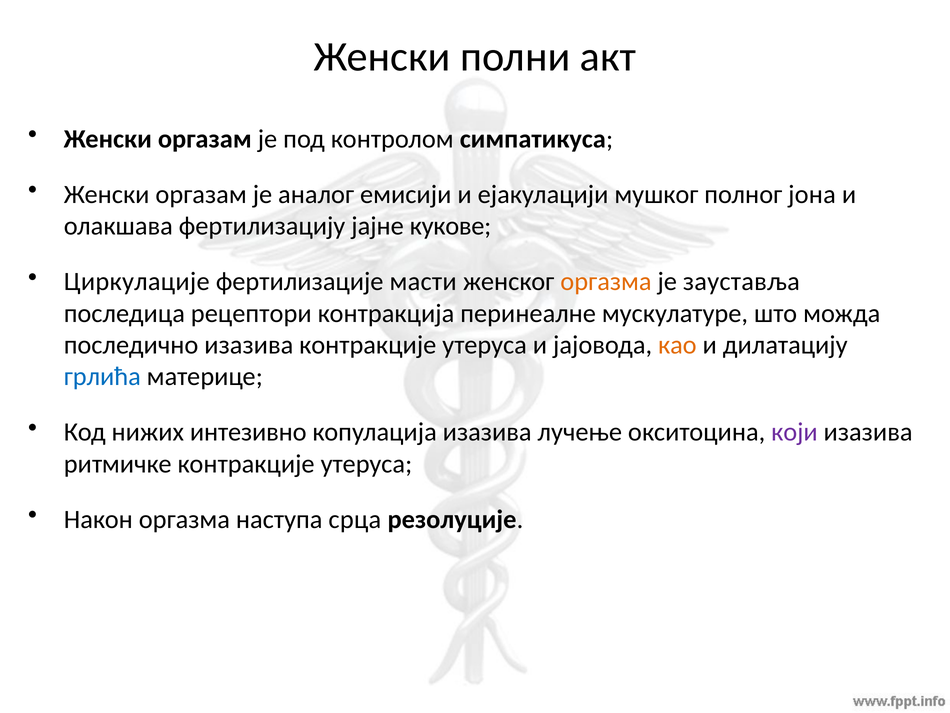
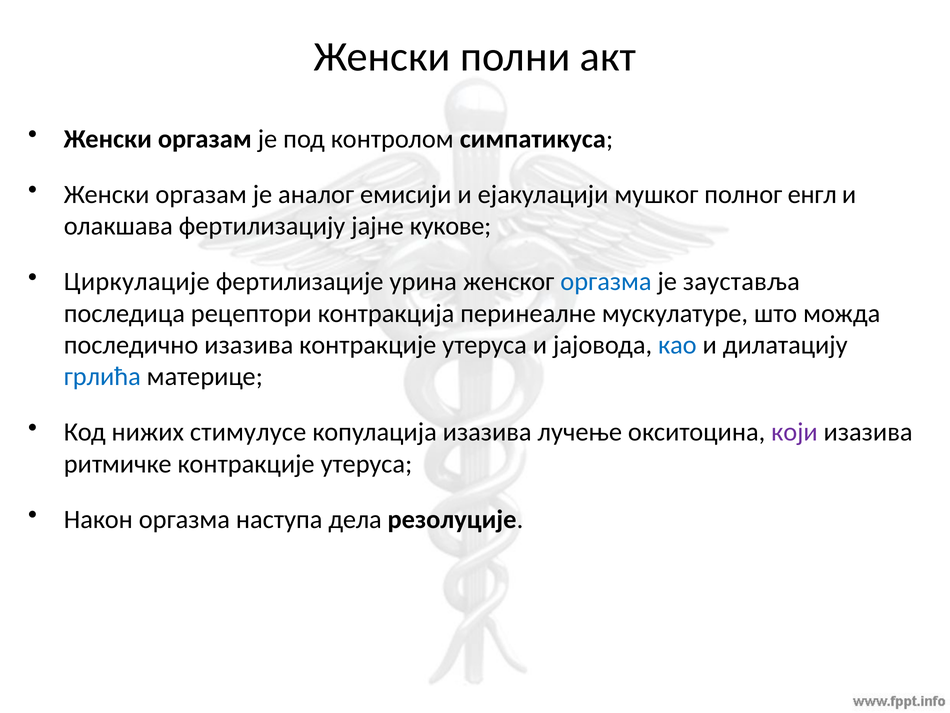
јона: јона -> енгл
масти: масти -> урина
оргазма at (606, 281) colour: orange -> blue
као colour: orange -> blue
интезивно: интезивно -> стимулусе
срца: срца -> дела
